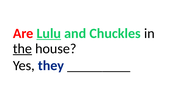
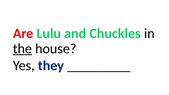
Lulu underline: present -> none
